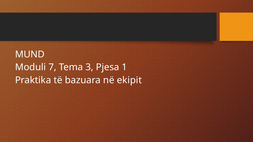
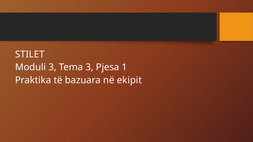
MUND: MUND -> STILET
Moduli 7: 7 -> 3
